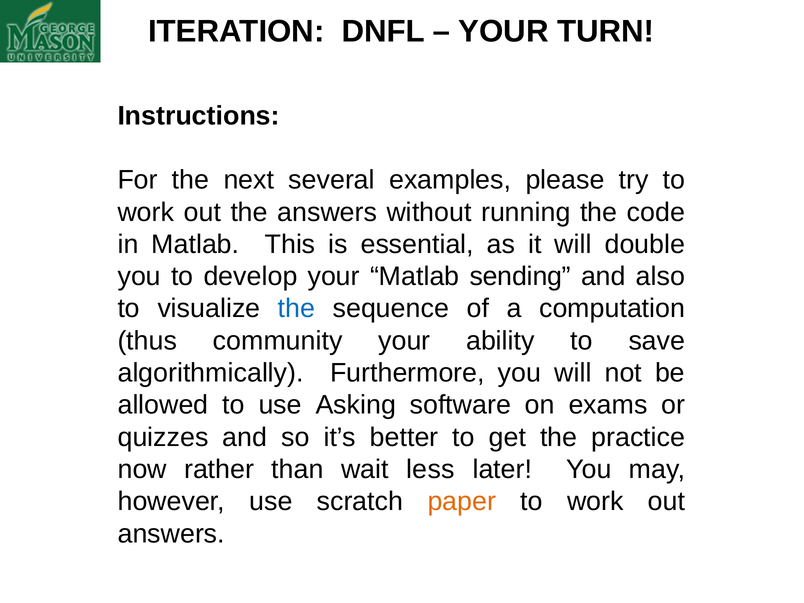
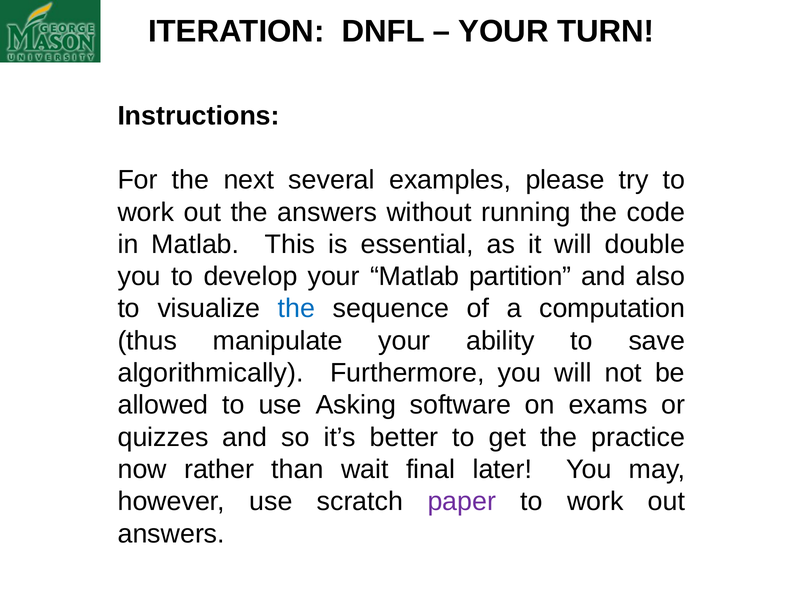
sending: sending -> partition
community: community -> manipulate
less: less -> final
paper colour: orange -> purple
